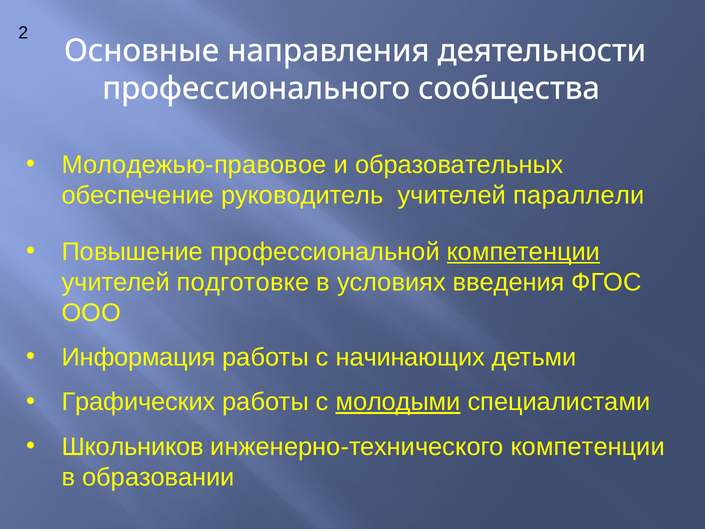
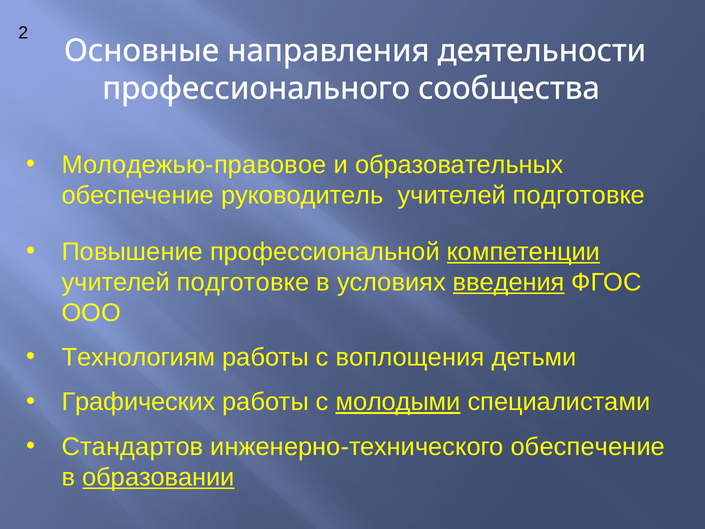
параллели at (579, 195): параллели -> подготовке
введения underline: none -> present
Информация: Информация -> Технологиям
начинающих: начинающих -> воплощения
Школьников: Школьников -> Стандартов
инженерно-технического компетенции: компетенции -> обеспечение
образовании underline: none -> present
